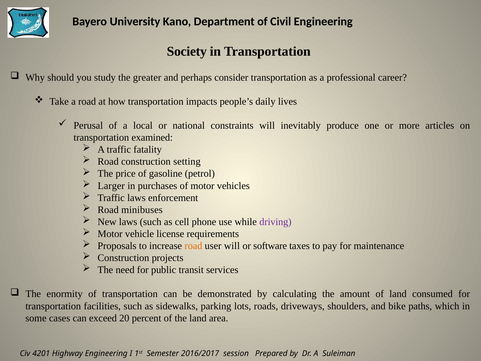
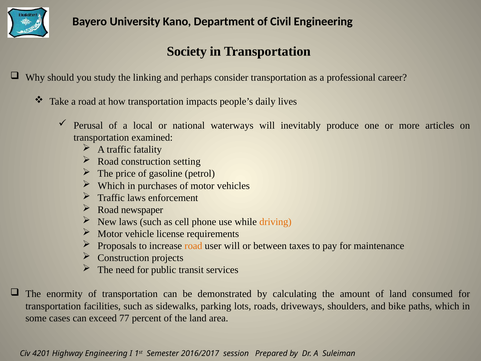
greater: greater -> linking
constraints: constraints -> waterways
Larger at (111, 186): Larger -> Which
minibuses: minibuses -> newspaper
driving colour: purple -> orange
software: software -> between
20: 20 -> 77
